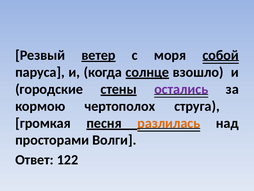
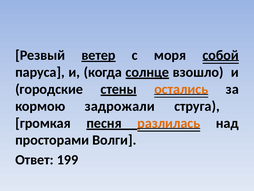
остались colour: purple -> orange
чертополох: чертополох -> задрожали
122: 122 -> 199
